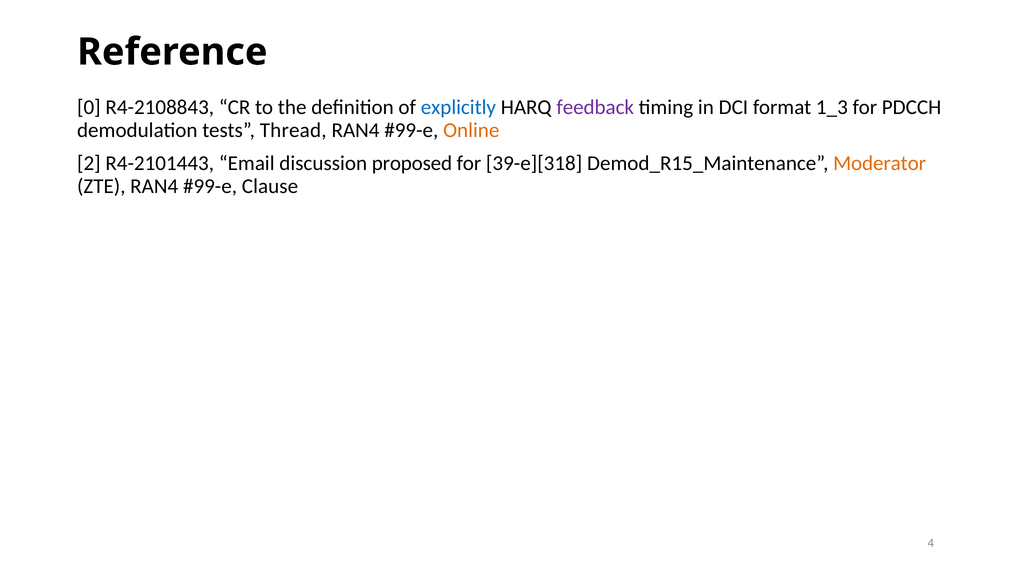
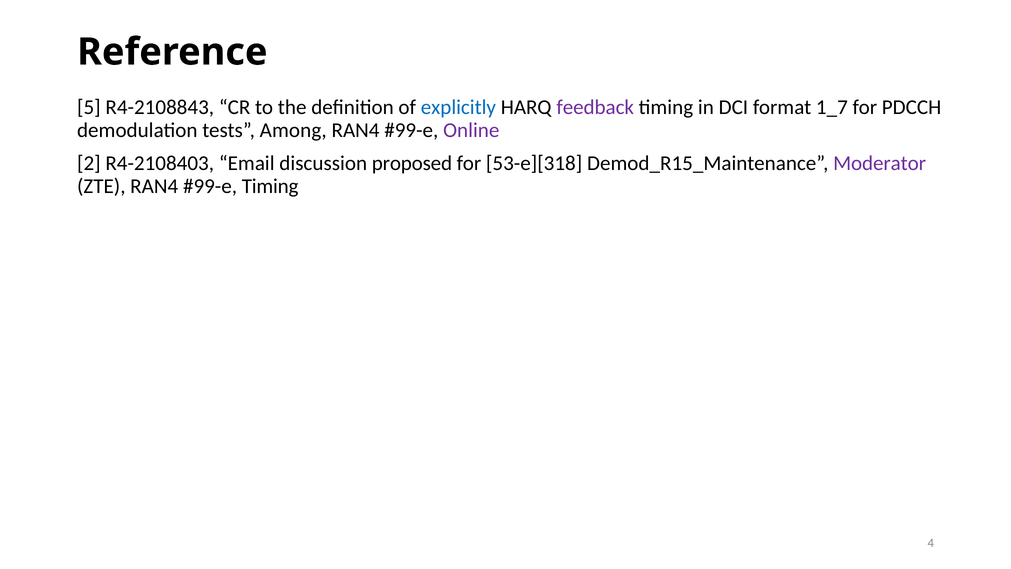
0: 0 -> 5
1_3: 1_3 -> 1_7
Thread: Thread -> Among
Online colour: orange -> purple
R4-2101443: R4-2101443 -> R4-2108403
39-e][318: 39-e][318 -> 53-e][318
Moderator colour: orange -> purple
Clause at (270, 186): Clause -> Timing
